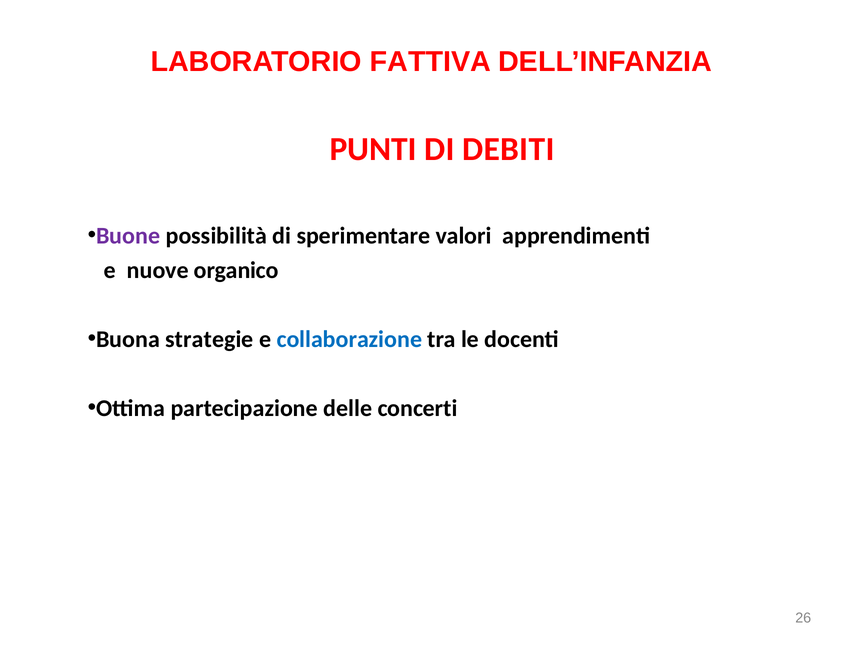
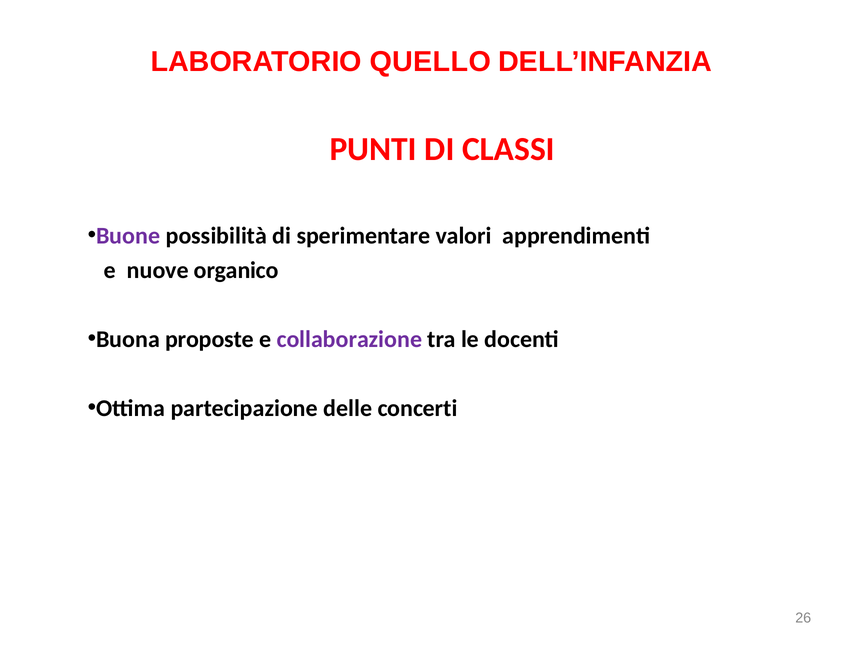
FATTIVA: FATTIVA -> QUELLO
DEBITI: DEBITI -> CLASSI
strategie: strategie -> proposte
collaborazione colour: blue -> purple
